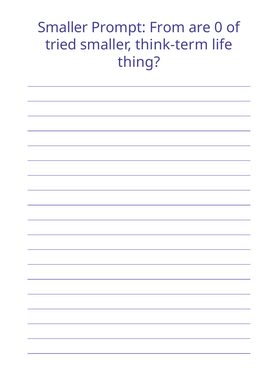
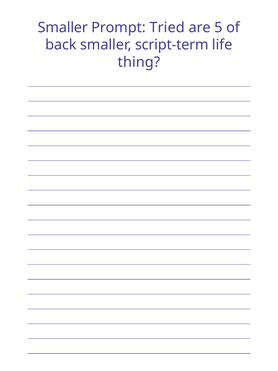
From: From -> Tried
0: 0 -> 5
tried: tried -> back
think-term: think-term -> script-term
